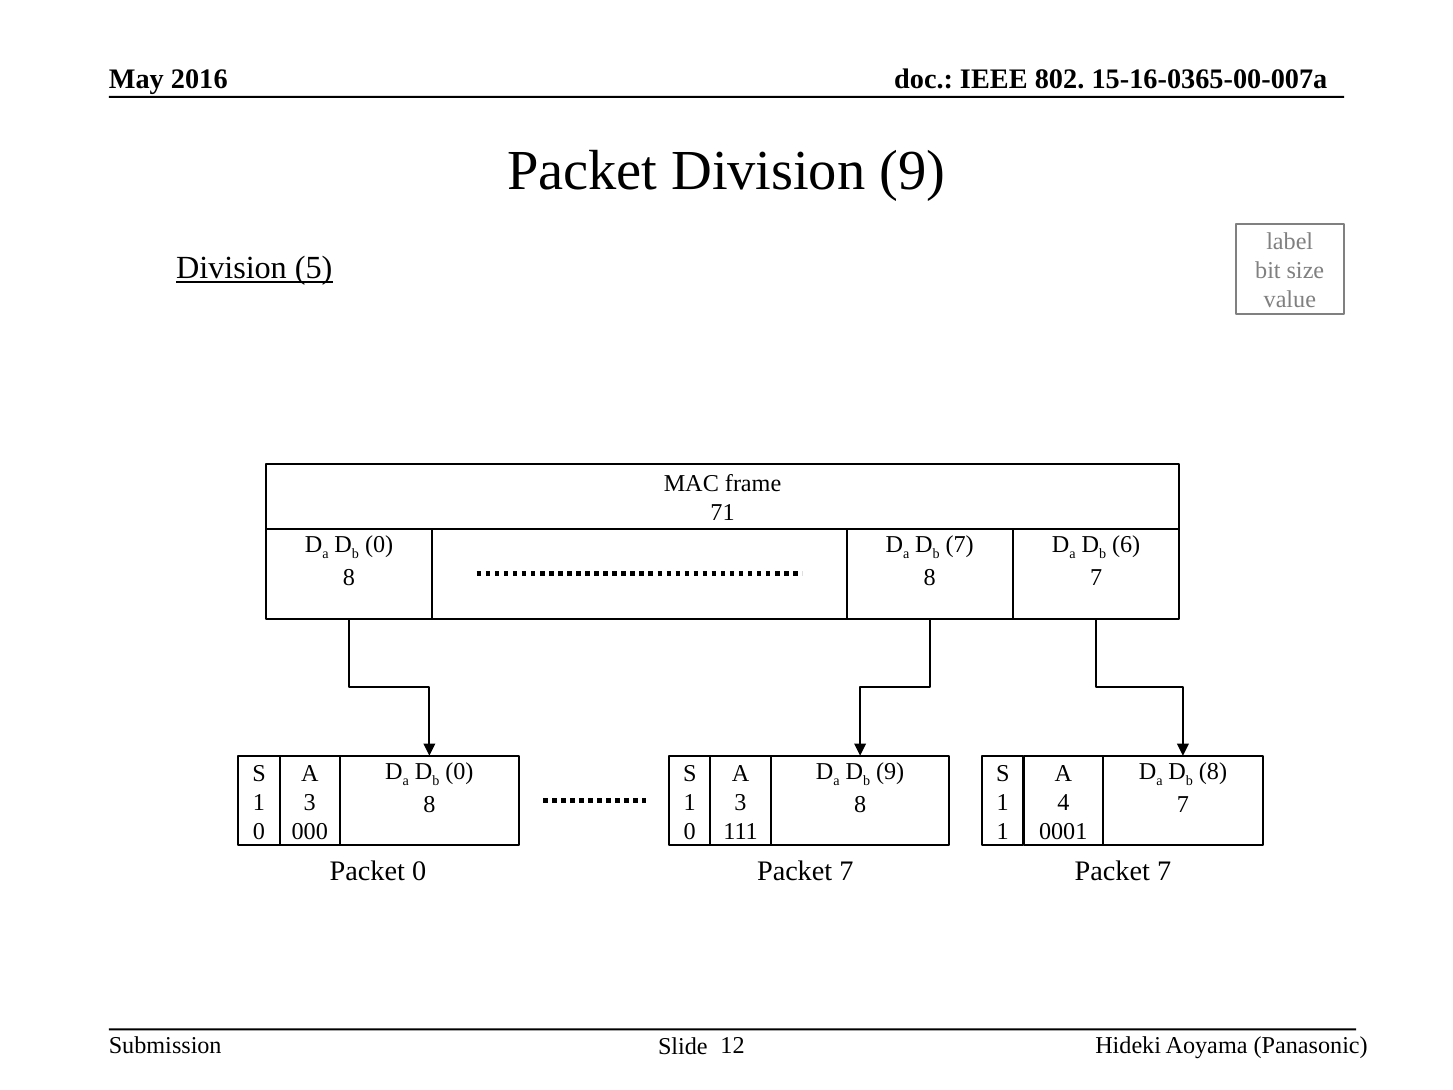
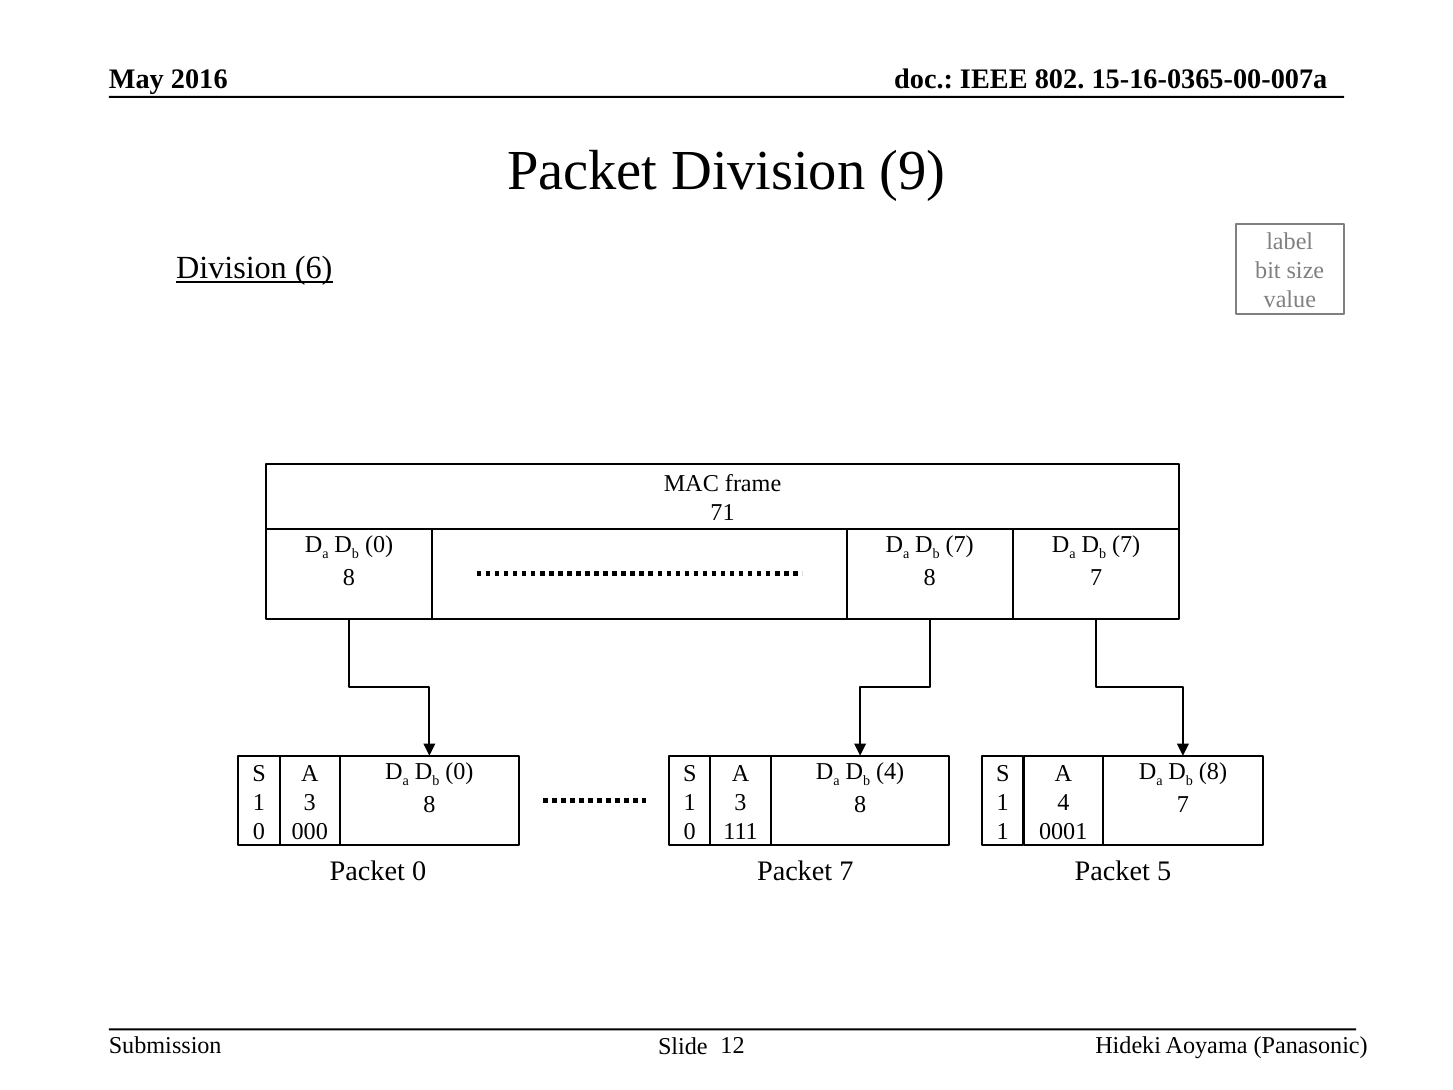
5: 5 -> 6
6 at (1126, 545): 6 -> 7
9 at (890, 771): 9 -> 4
0 Packet 7: 7 -> 5
